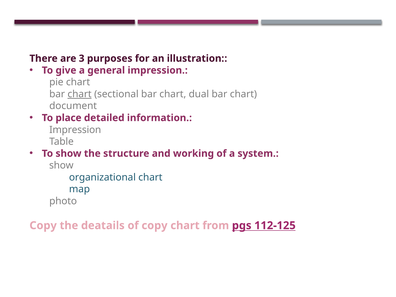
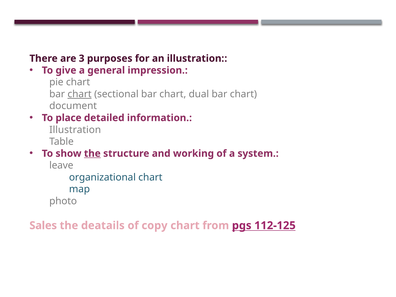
Impression at (75, 130): Impression -> Illustration
the at (92, 153) underline: none -> present
show at (61, 165): show -> leave
Copy at (43, 226): Copy -> Sales
